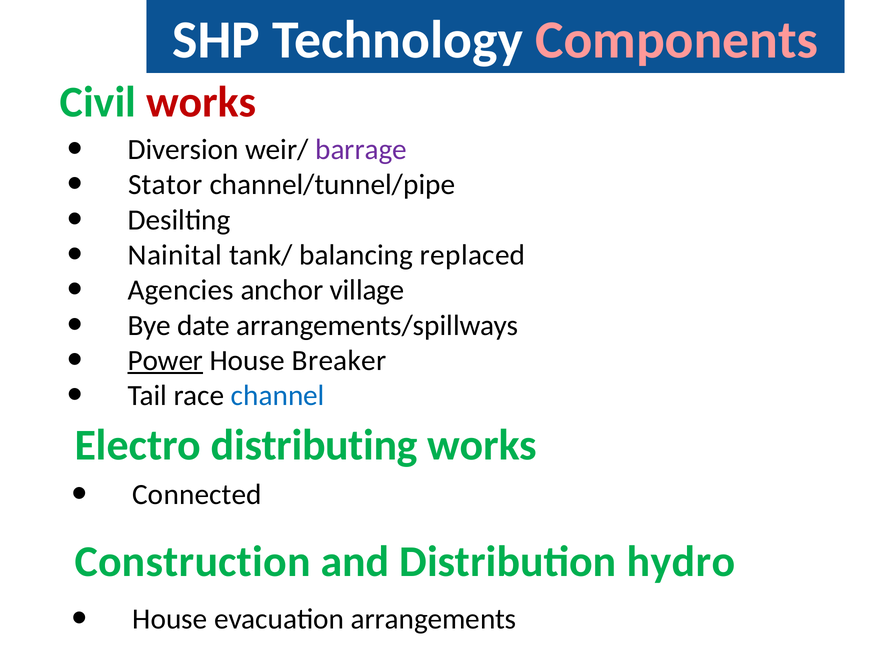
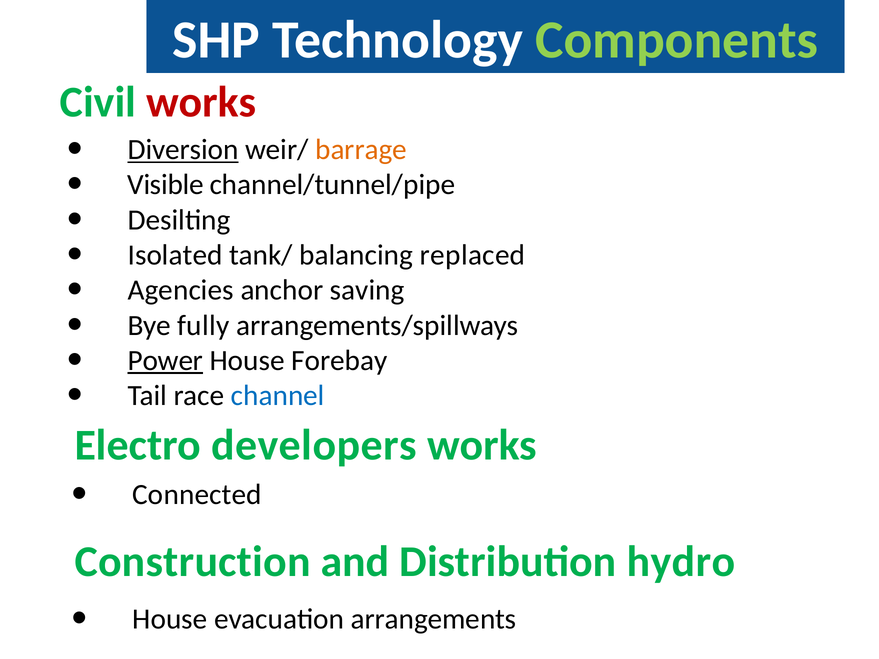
Components colour: pink -> light green
Diversion underline: none -> present
barrage colour: purple -> orange
Stator: Stator -> Visible
Nainital: Nainital -> Isolated
village: village -> saving
date: date -> fully
Breaker: Breaker -> Forebay
distributing: distributing -> developers
